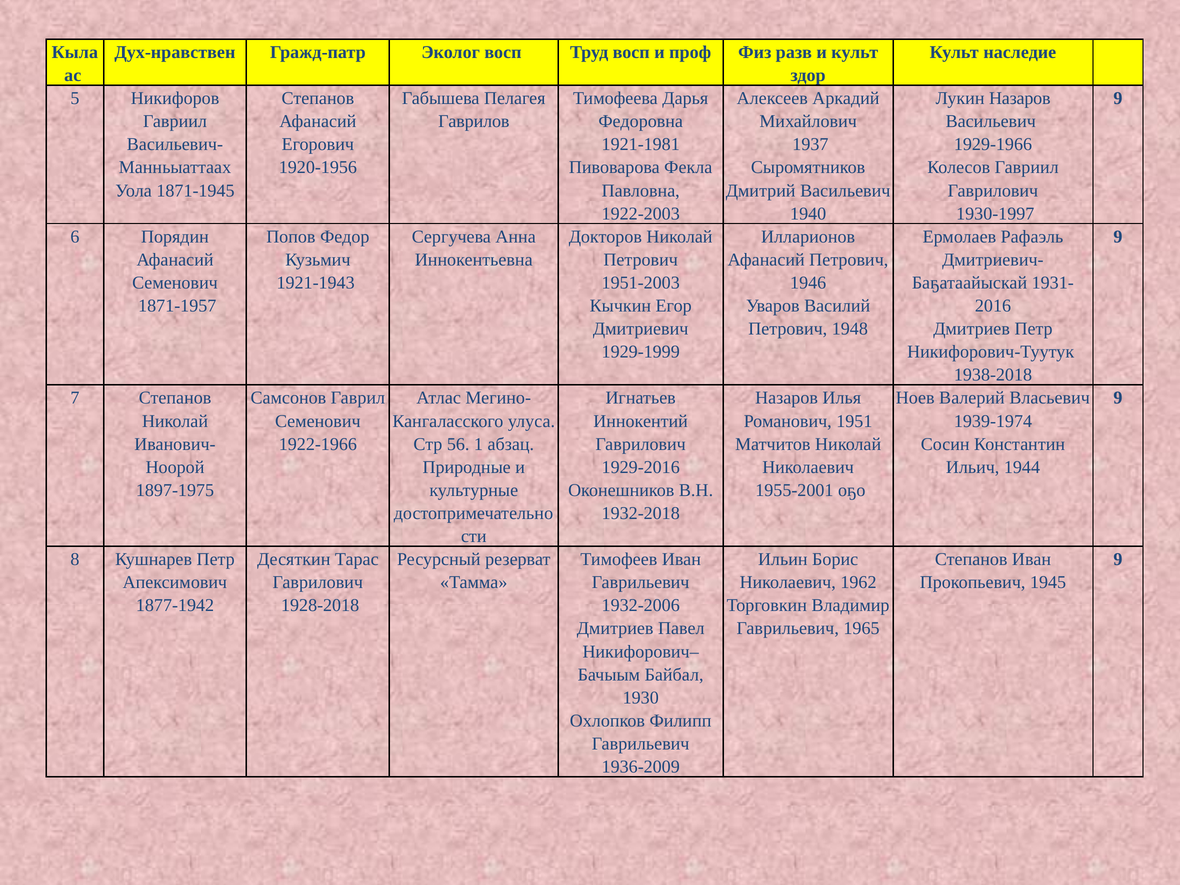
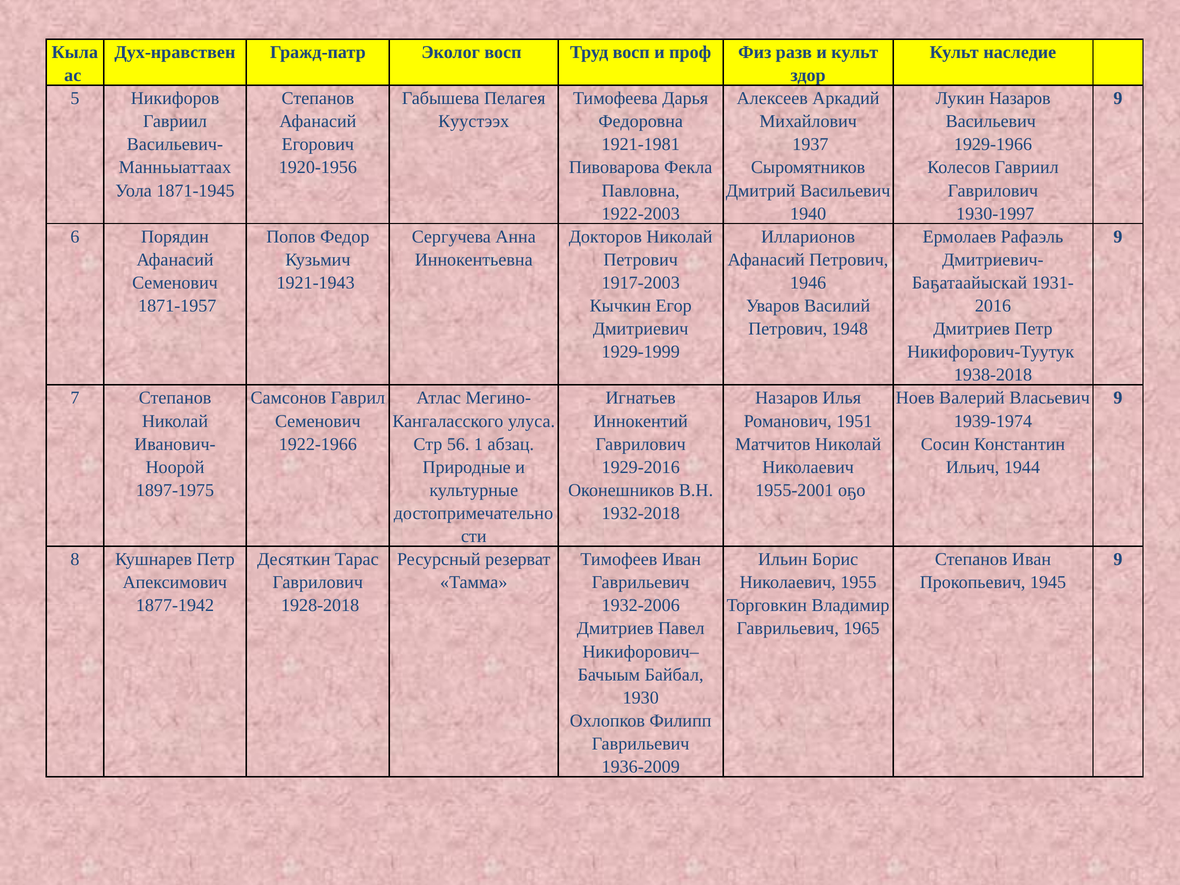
Гаврилов: Гаврилов -> Куустээх
1951-2003: 1951-2003 -> 1917-2003
1962: 1962 -> 1955
